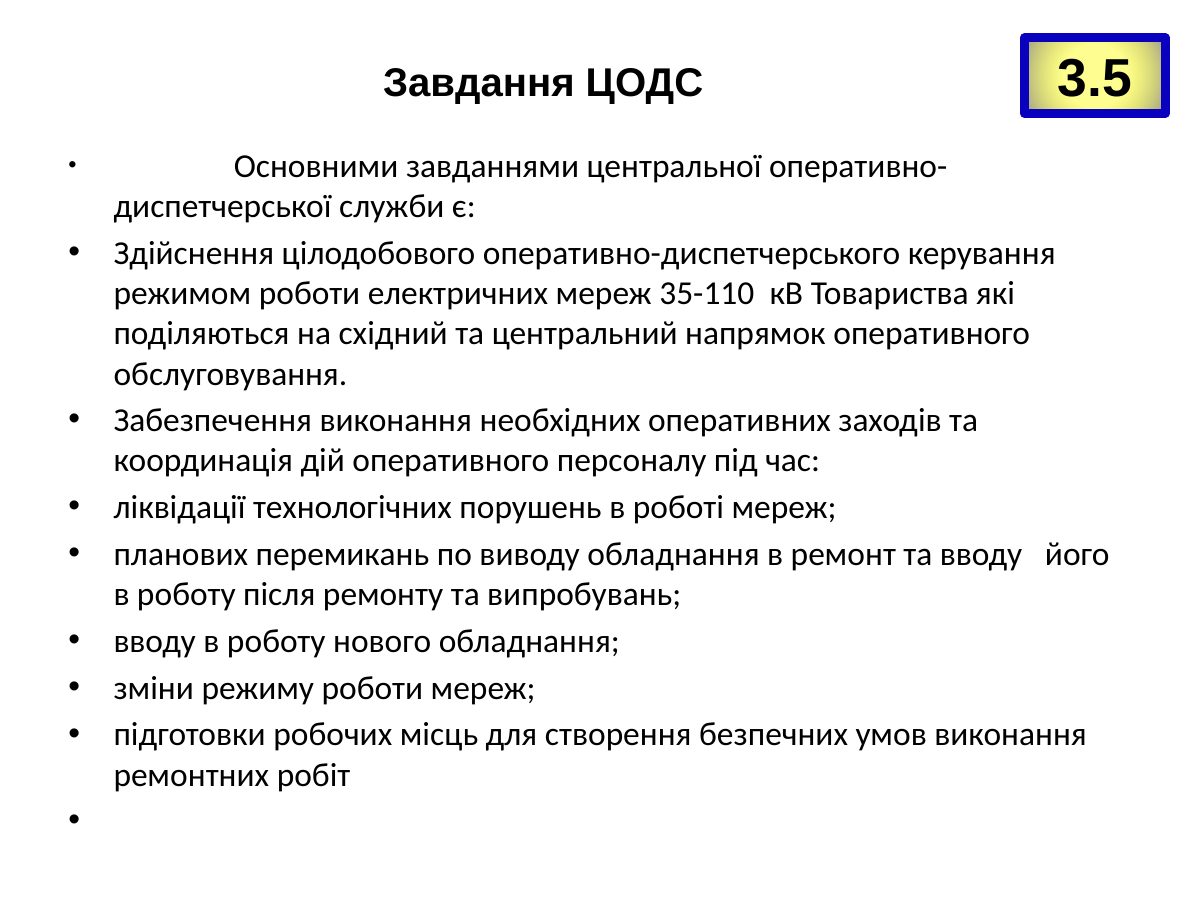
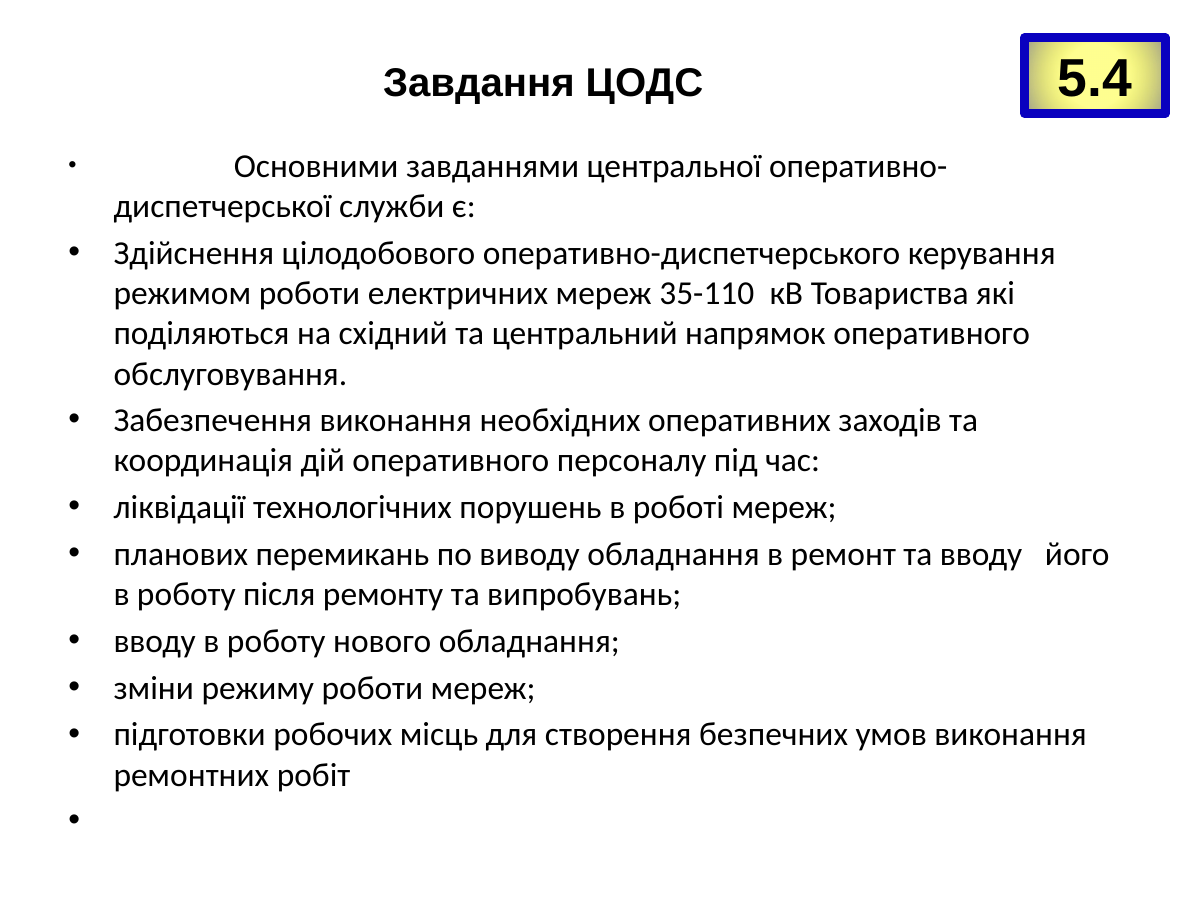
3.5: 3.5 -> 5.4
